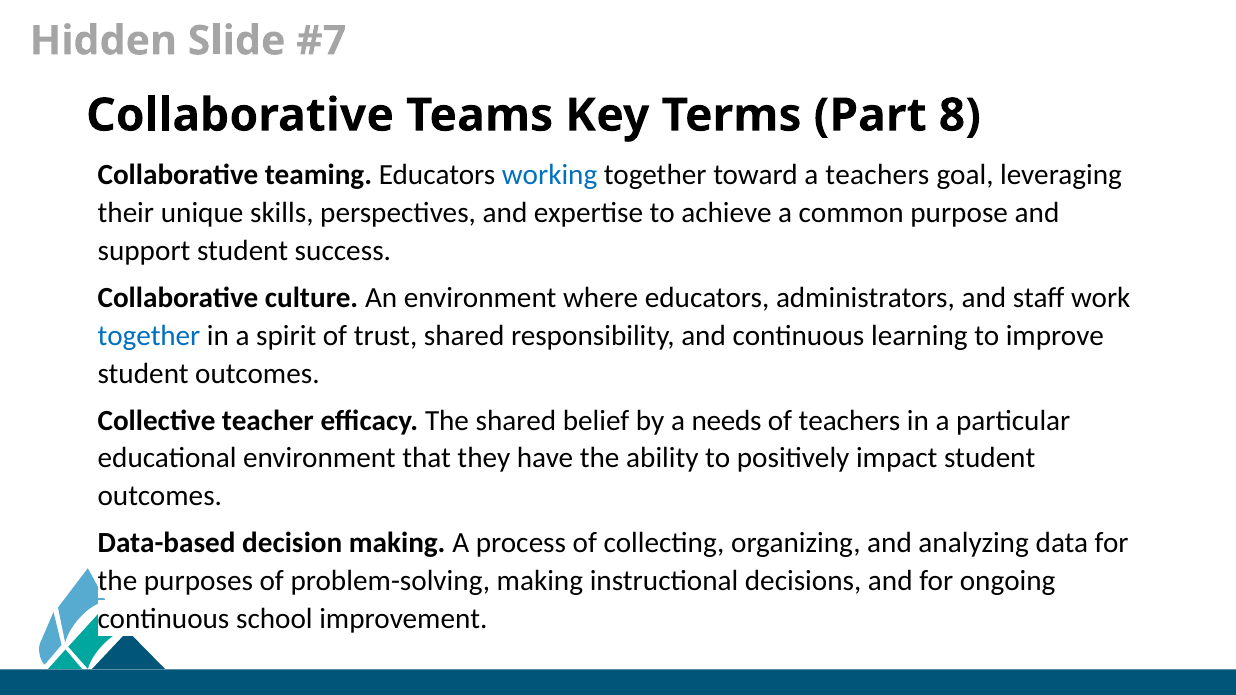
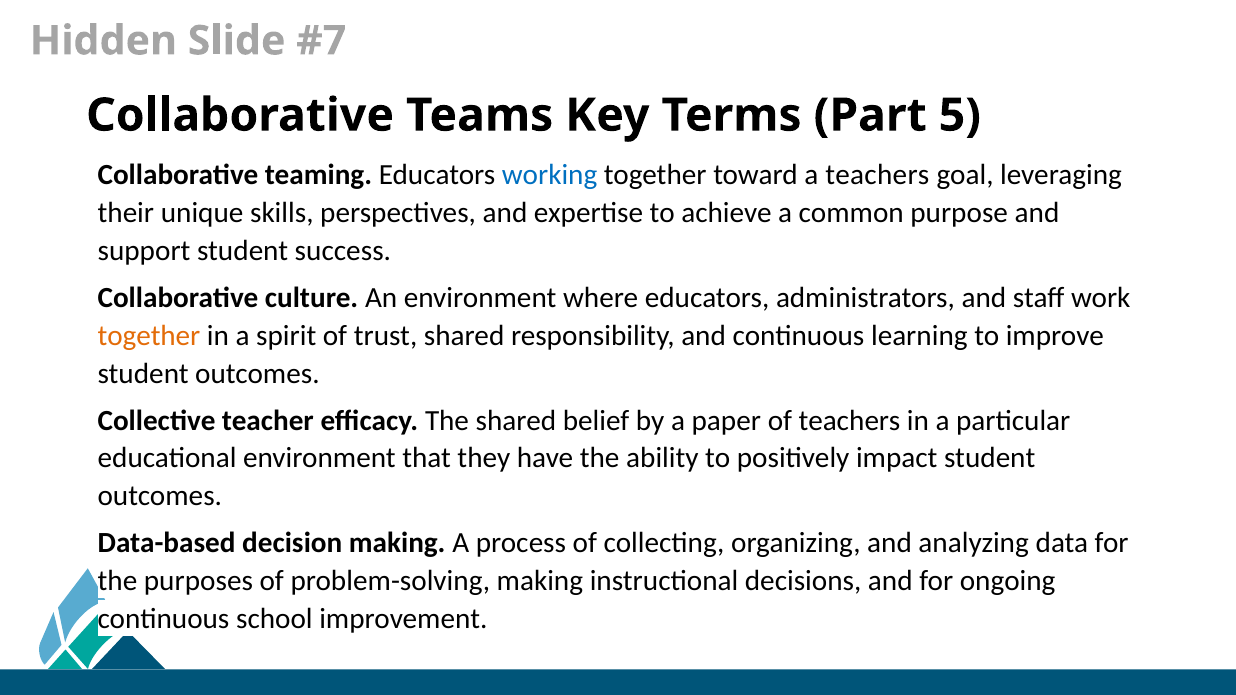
8: 8 -> 5
together at (149, 336) colour: blue -> orange
needs: needs -> paper
